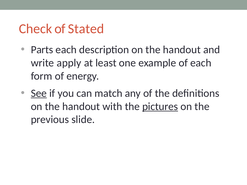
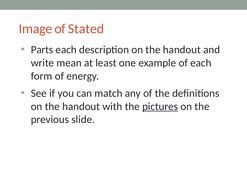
Check: Check -> Image
apply: apply -> mean
See underline: present -> none
